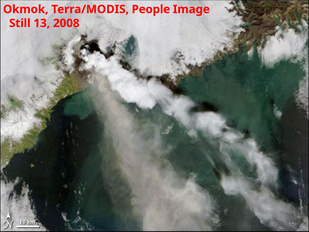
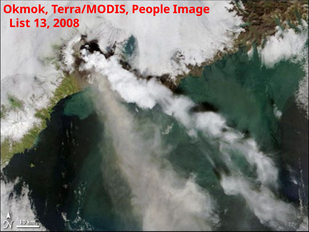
Still: Still -> List
